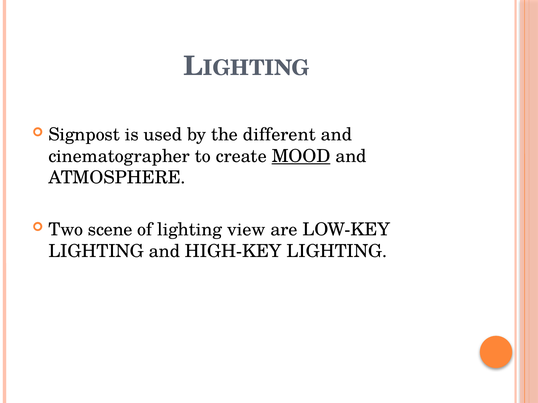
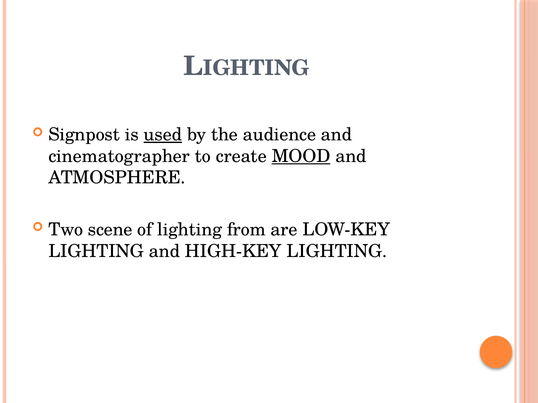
used underline: none -> present
different: different -> audience
view: view -> from
